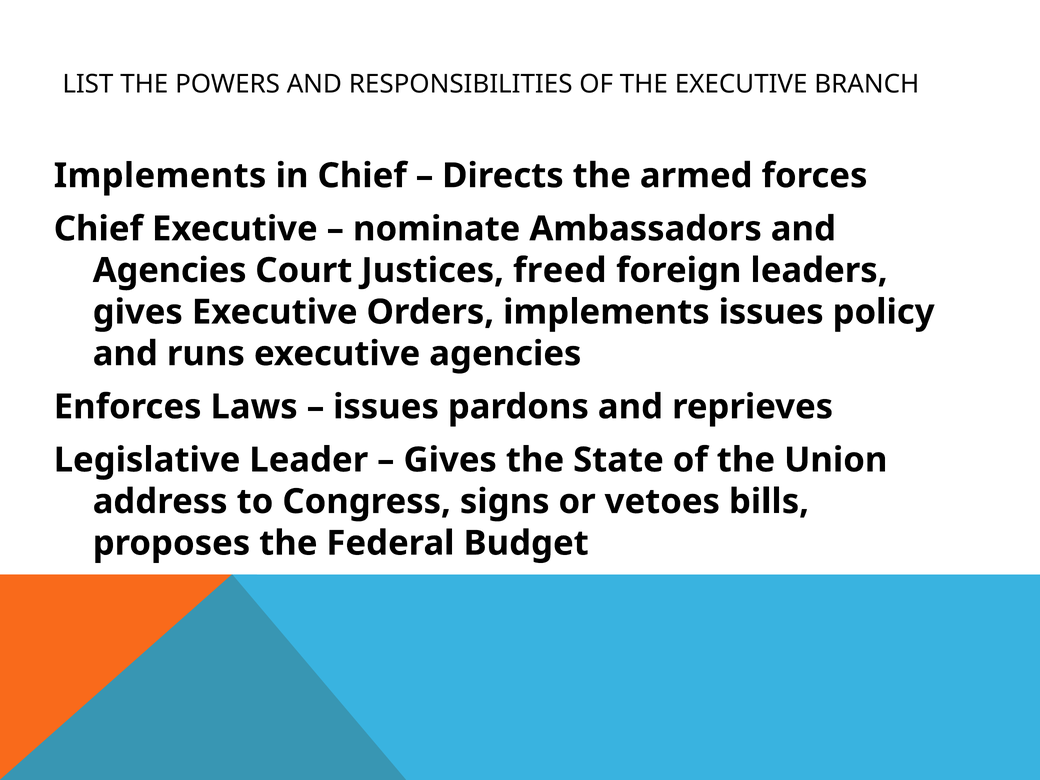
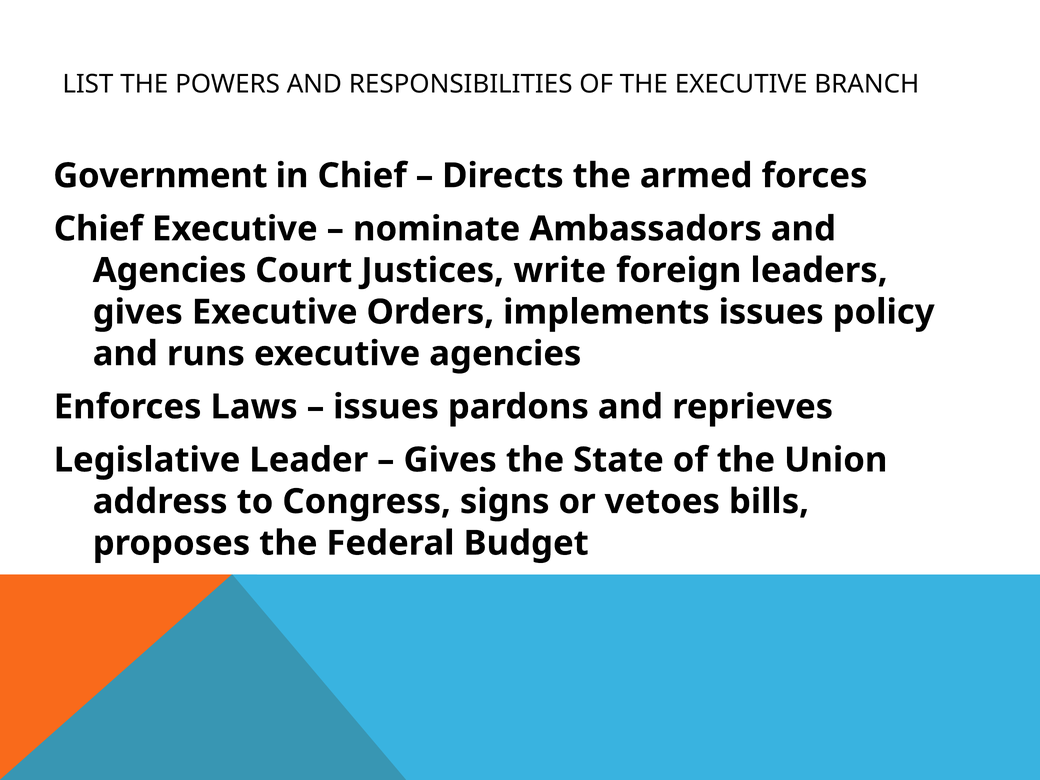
Implements at (160, 176): Implements -> Government
freed: freed -> write
